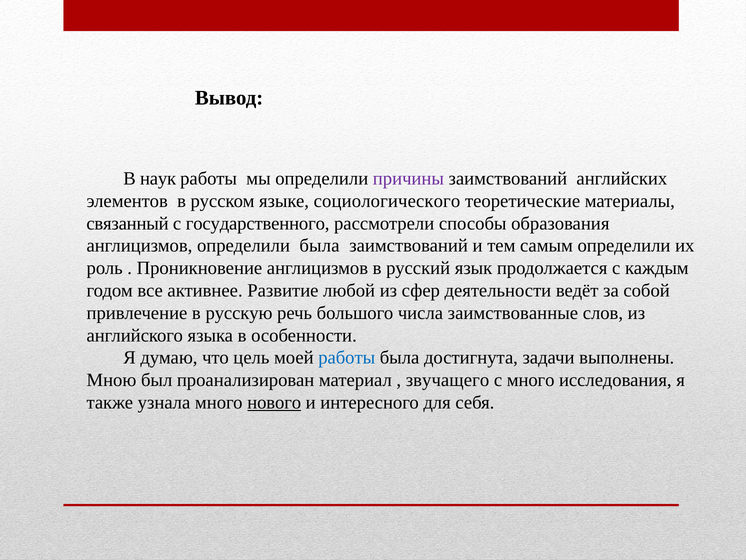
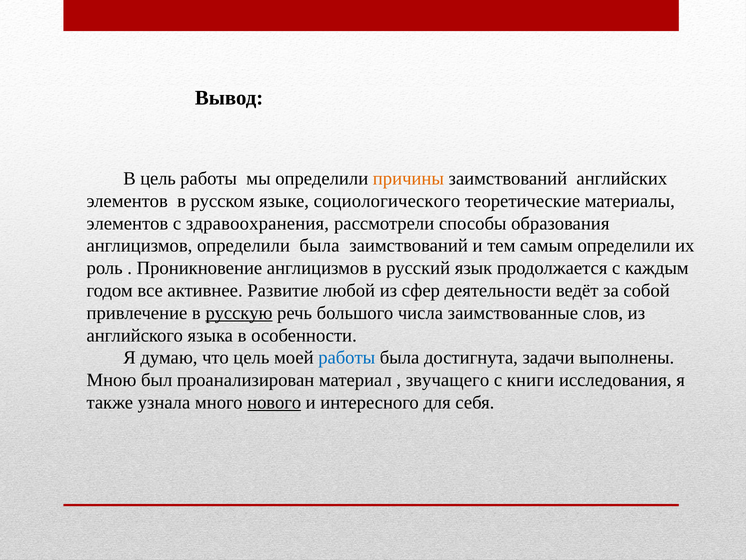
В наук: наук -> цель
причины colour: purple -> orange
связанный at (128, 223): связанный -> элементов
государственного: государственного -> здравоохранения
русскую underline: none -> present
с много: много -> книги
